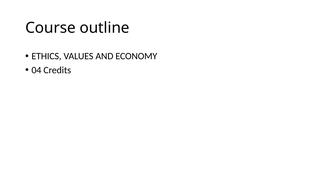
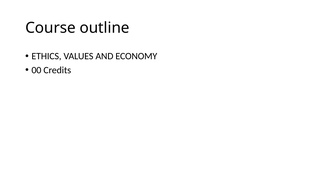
04: 04 -> 00
